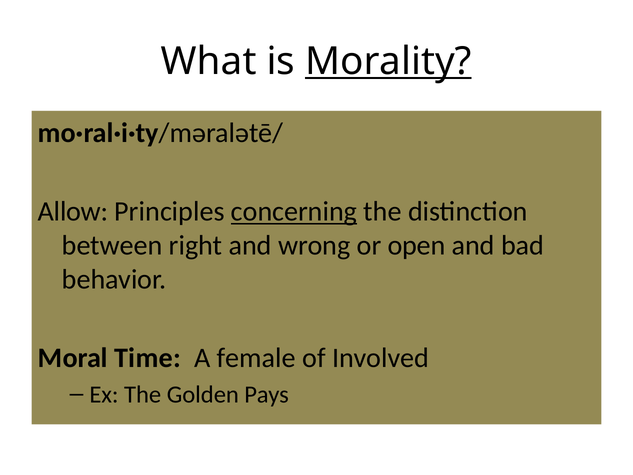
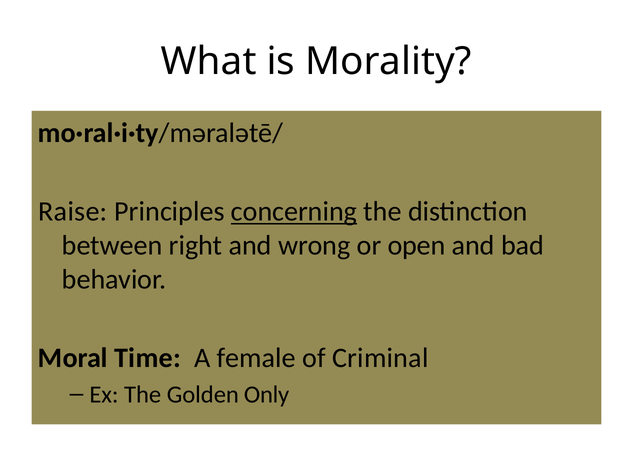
Morality underline: present -> none
Allow: Allow -> Raise
Involved: Involved -> Criminal
Pays: Pays -> Only
